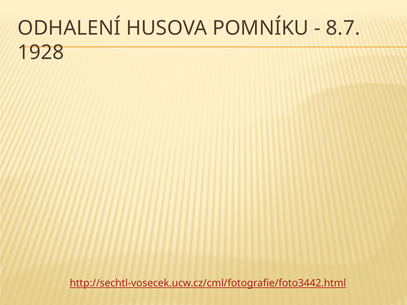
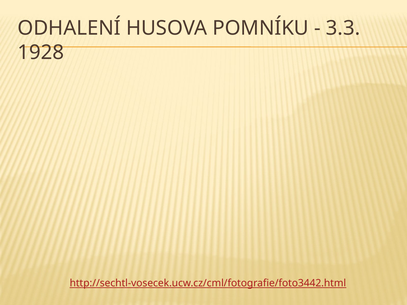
8.7: 8.7 -> 3.3
